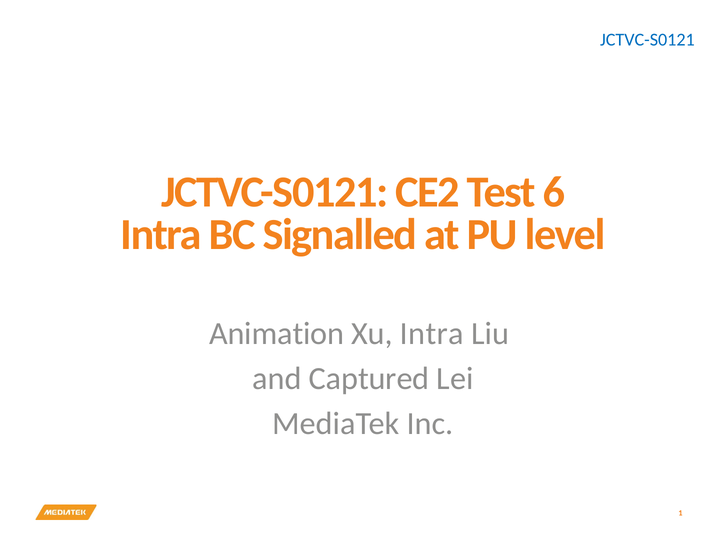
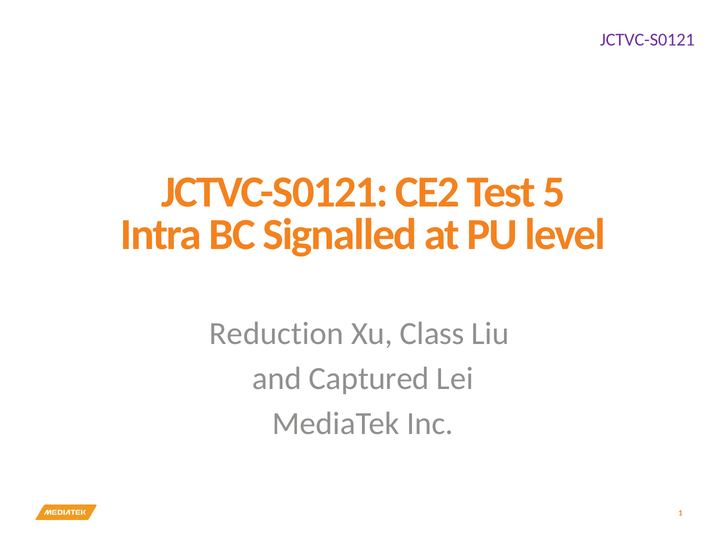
JCTVC-S0121 at (647, 40) colour: blue -> purple
6: 6 -> 5
Animation: Animation -> Reduction
Xu Intra: Intra -> Class
